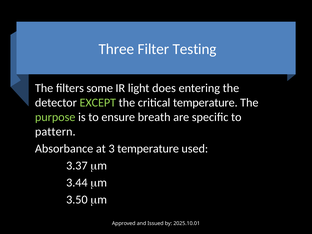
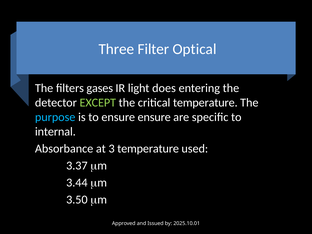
Testing: Testing -> Optical
some: some -> gases
purpose colour: light green -> light blue
ensure breath: breath -> ensure
pattern: pattern -> internal
